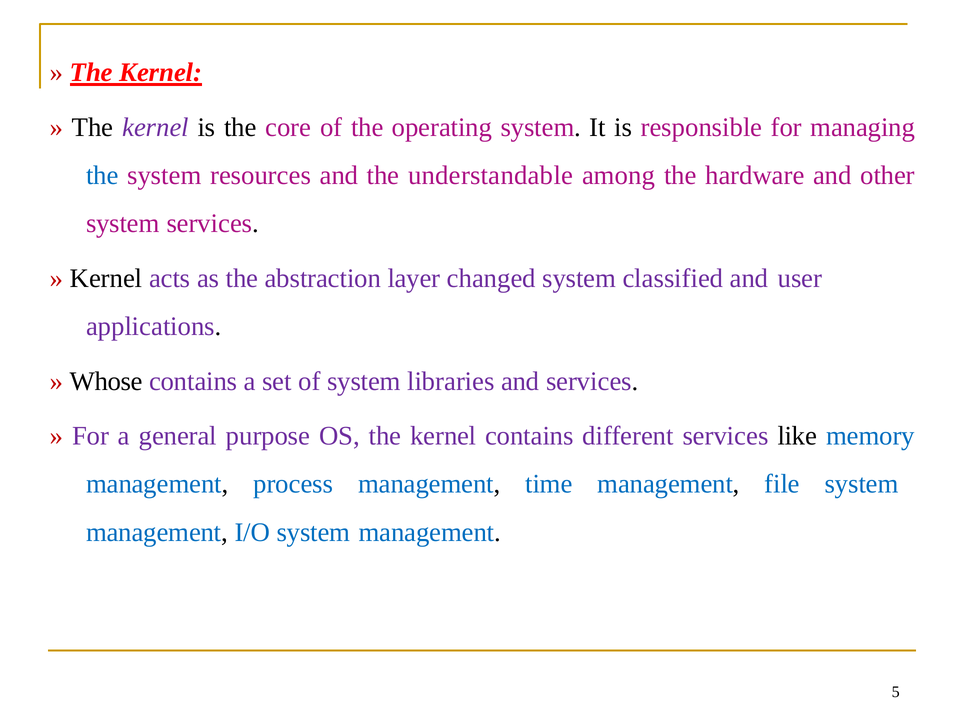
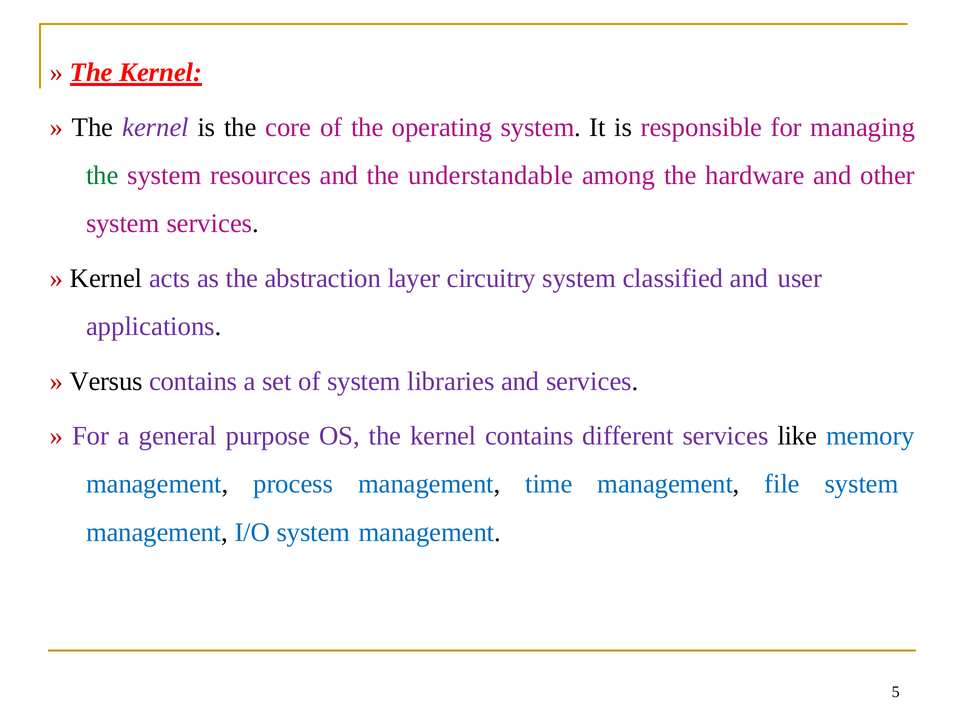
the at (102, 175) colour: blue -> green
changed: changed -> circuitry
Whose: Whose -> Versus
